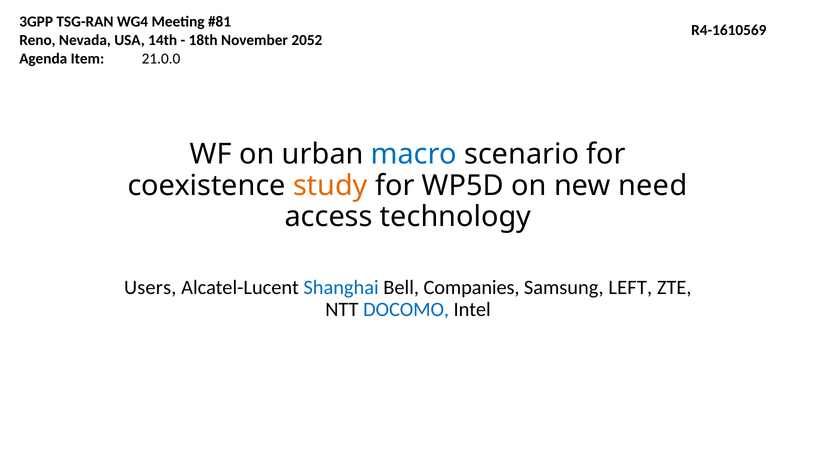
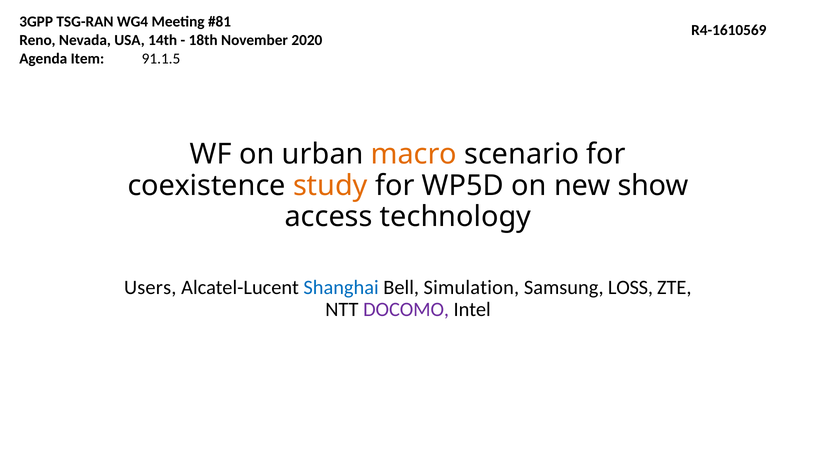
2052: 2052 -> 2020
21.0.0: 21.0.0 -> 91.1.5
macro colour: blue -> orange
need: need -> show
Companies: Companies -> Simulation
LEFT: LEFT -> LOSS
DOCOMO colour: blue -> purple
